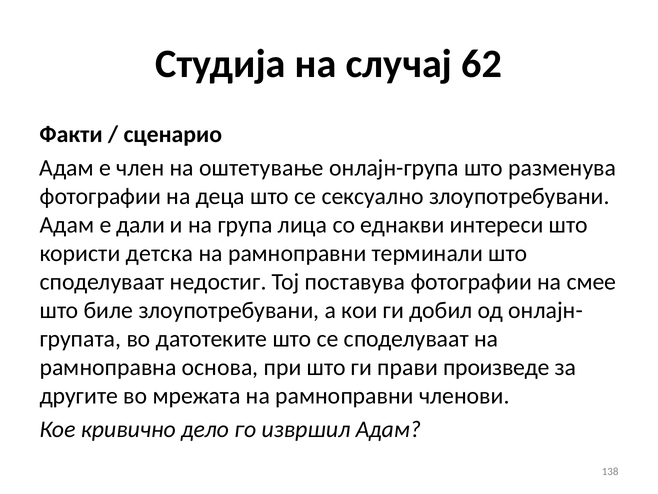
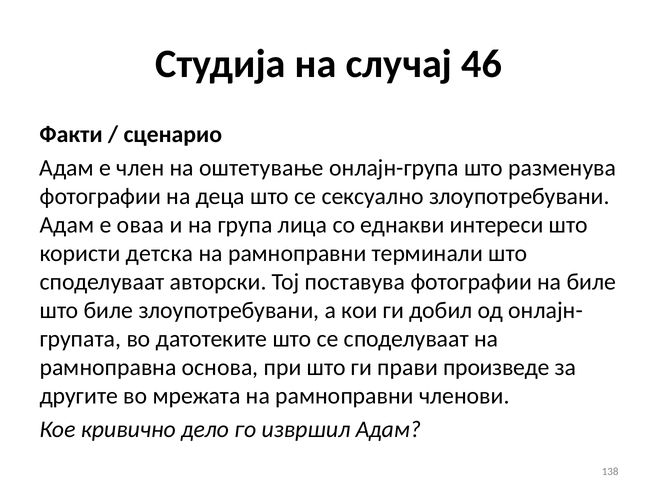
62: 62 -> 46
дали: дали -> оваа
недостиг: недостиг -> авторски
на смее: смее -> биле
